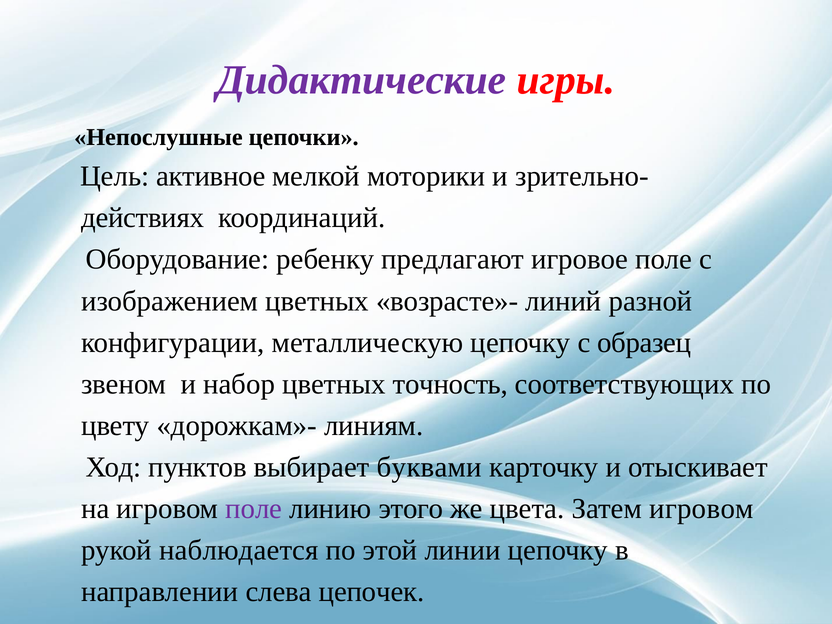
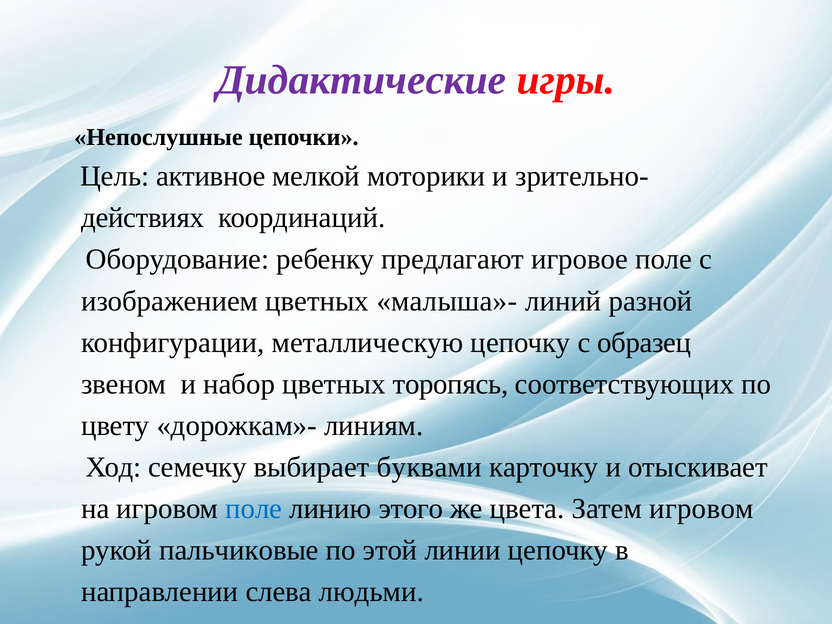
возрасте»-: возрасте»- -> малыша»-
точность: точность -> торопясь
пунктов: пунктов -> семечку
поле at (254, 509) colour: purple -> blue
наблюдается: наблюдается -> пальчиковые
цепочек: цепочек -> людьми
